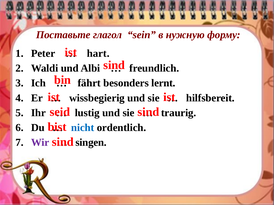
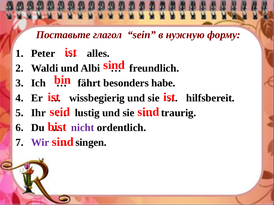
hart: hart -> alles
lernt: lernt -> habe
nicht colour: blue -> purple
